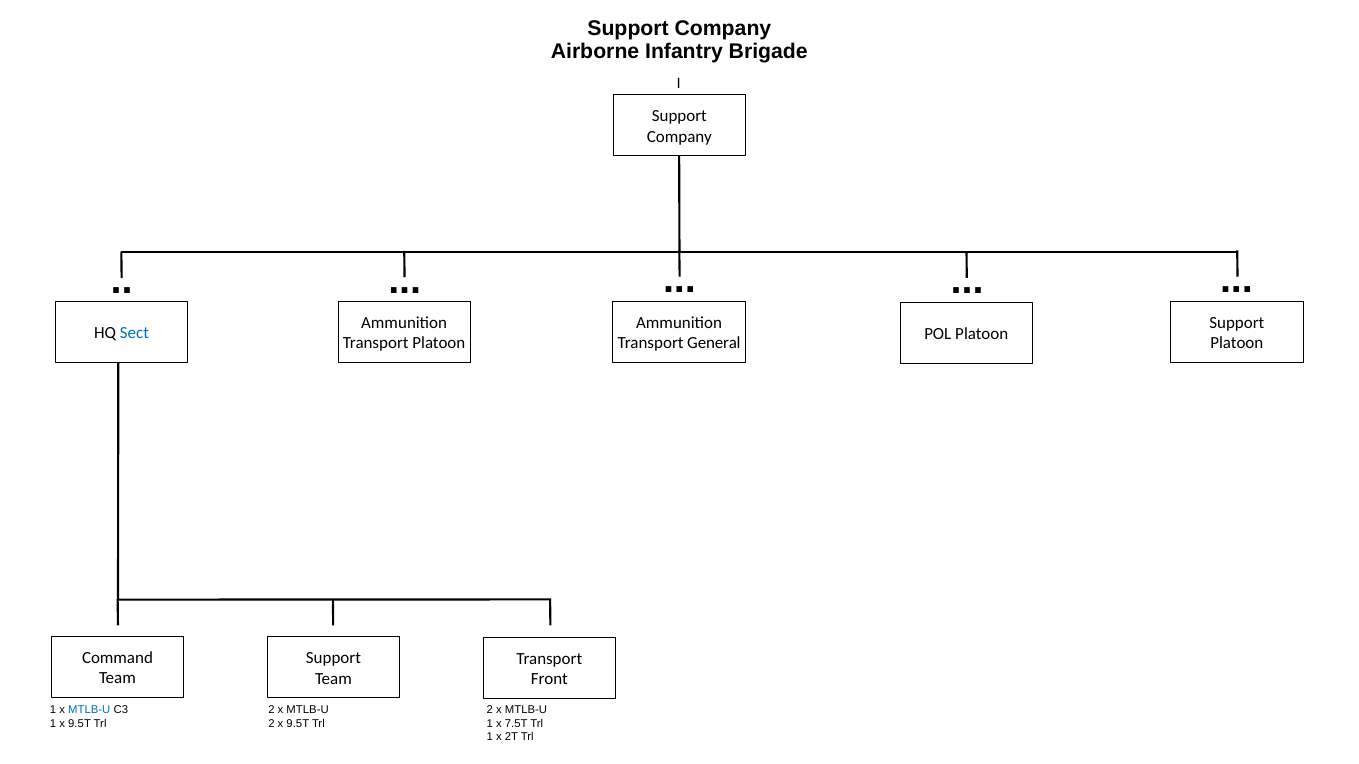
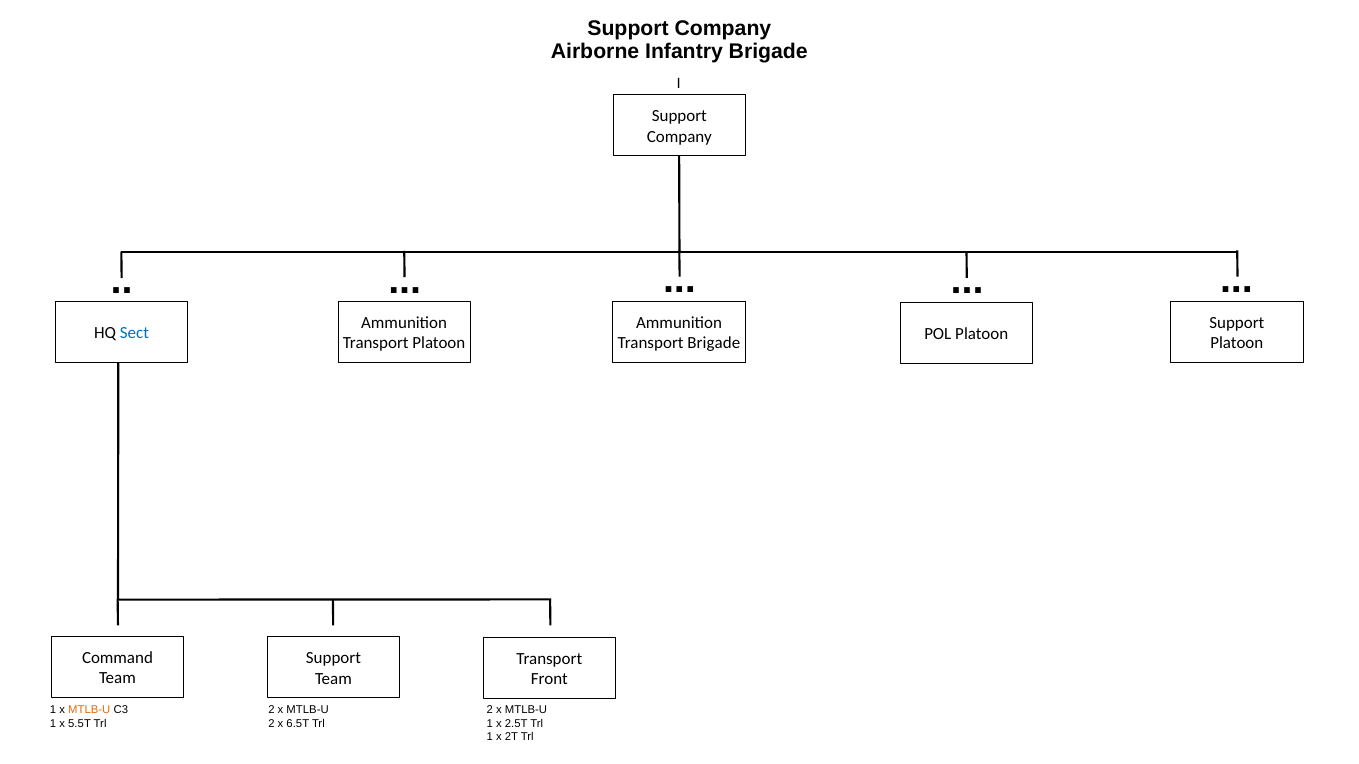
Transport General: General -> Brigade
MTLB-U at (89, 710) colour: blue -> orange
1 x 9.5T: 9.5T -> 5.5T
2 x 9.5T: 9.5T -> 6.5T
7.5T: 7.5T -> 2.5T
